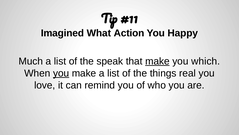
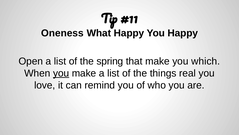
Imagined: Imagined -> Oneness
What Action: Action -> Happy
Much: Much -> Open
speak: speak -> spring
make at (157, 61) underline: present -> none
